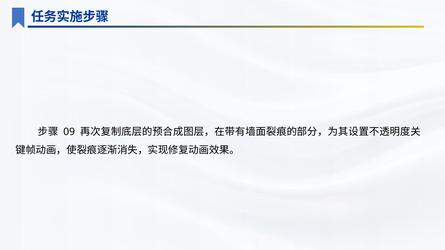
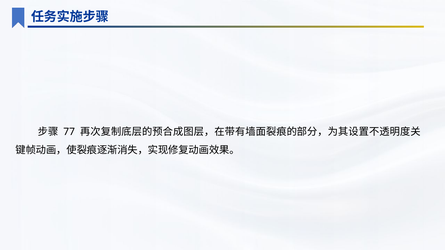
09: 09 -> 77
